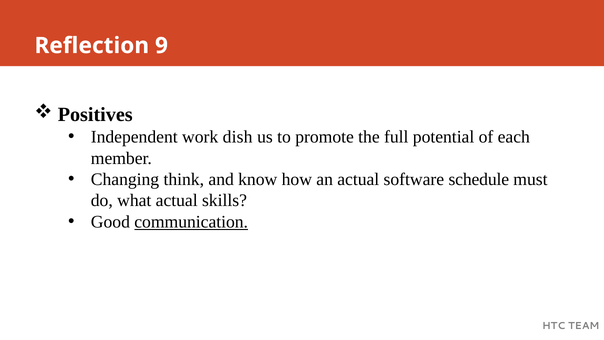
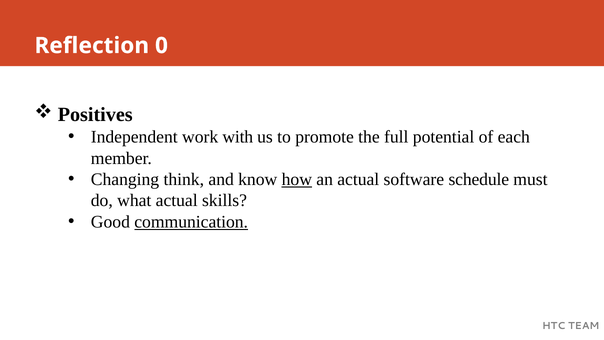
9: 9 -> 0
dish: dish -> with
how underline: none -> present
